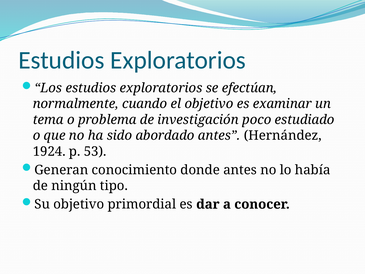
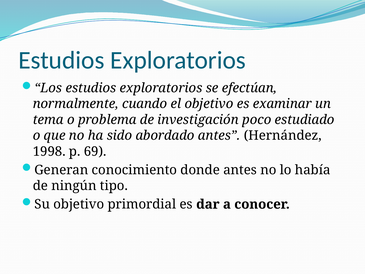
1924: 1924 -> 1998
53: 53 -> 69
